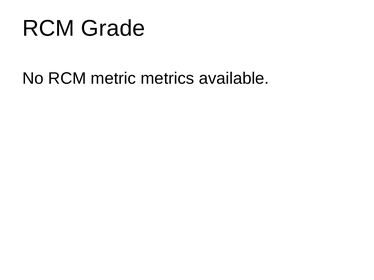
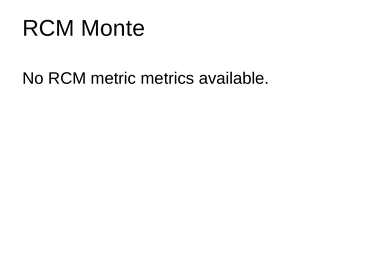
Grade: Grade -> Monte
